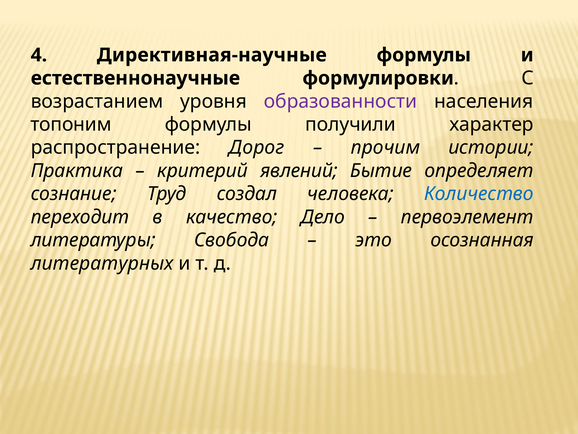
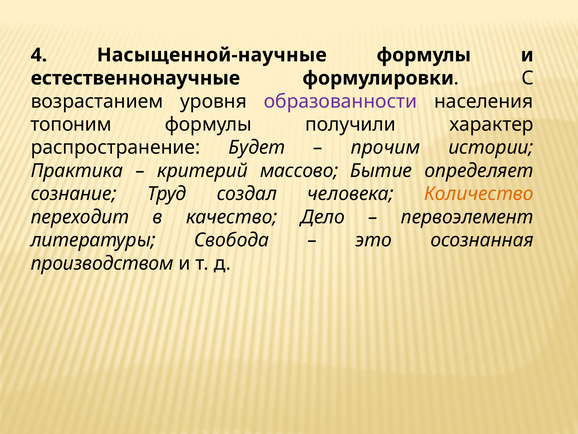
Директивная-научные: Директивная-научные -> Насыщенной-научные
Дорог: Дорог -> Будет
явлений: явлений -> массово
Количество colour: blue -> orange
литературных: литературных -> производством
